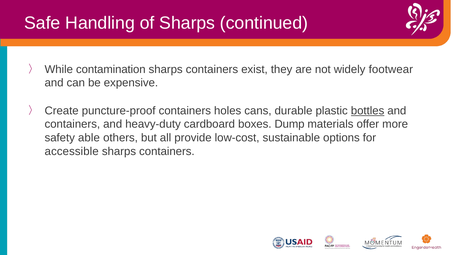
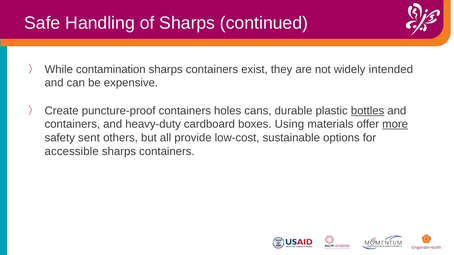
footwear: footwear -> intended
Dump: Dump -> Using
more underline: none -> present
able: able -> sent
